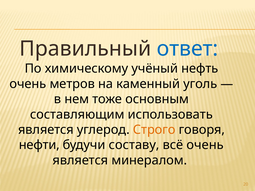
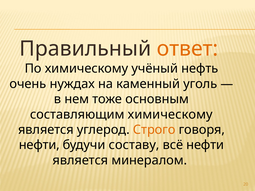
ответ colour: blue -> orange
метров: метров -> нуждах
составляющим использовать: использовать -> химическому
всё очень: очень -> нефти
